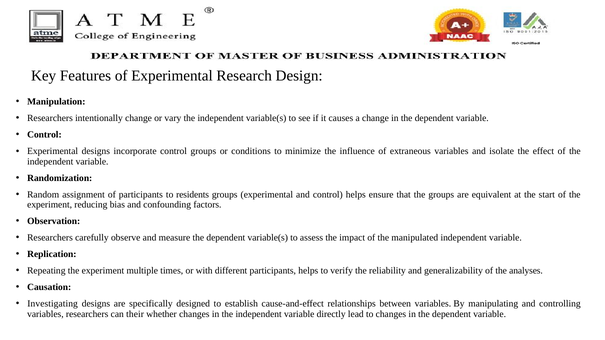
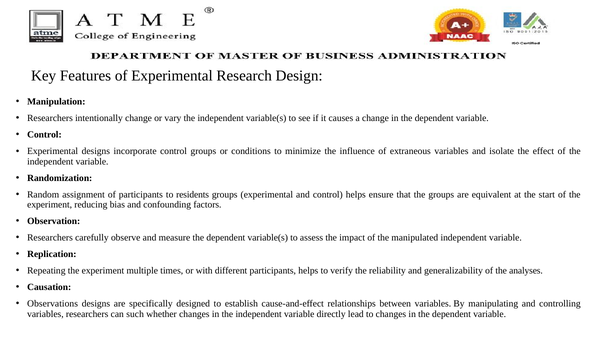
Investigating: Investigating -> Observations
their: their -> such
